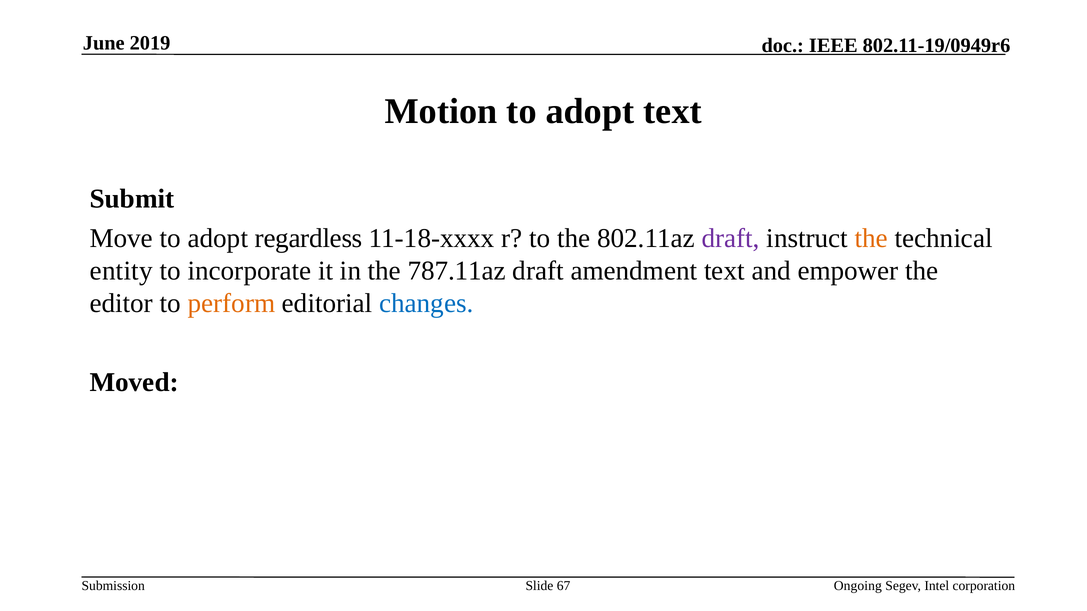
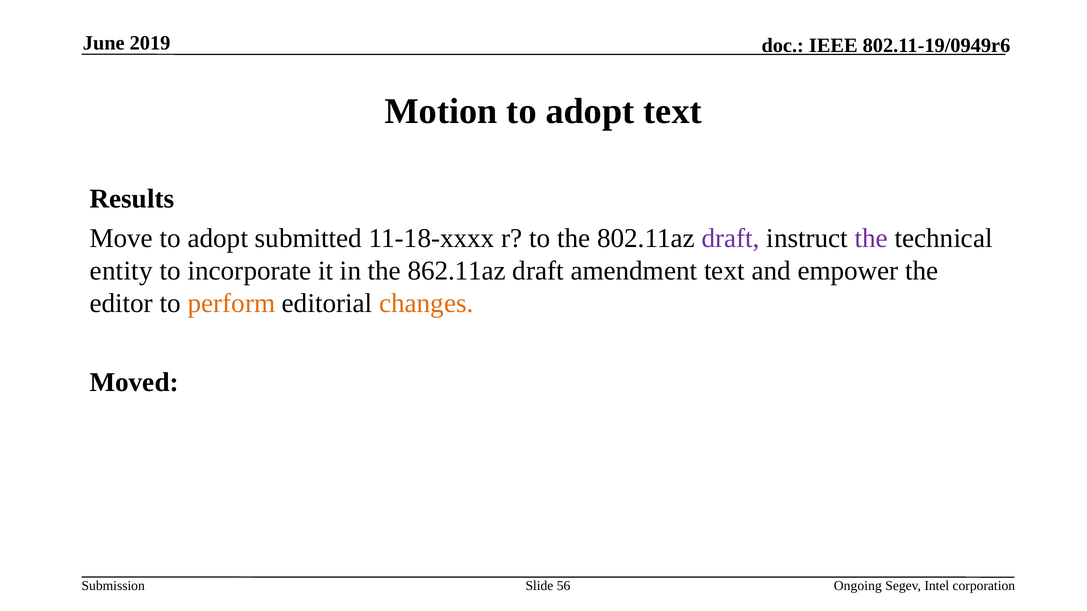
Submit: Submit -> Results
regardless: regardless -> submitted
the at (871, 238) colour: orange -> purple
787.11az: 787.11az -> 862.11az
changes colour: blue -> orange
67: 67 -> 56
